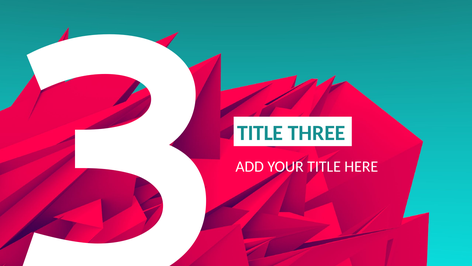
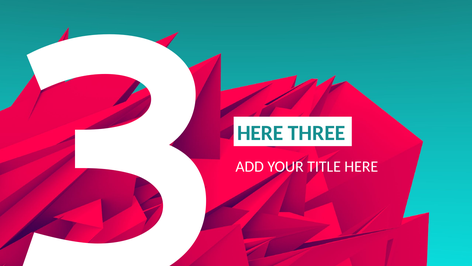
TITLE at (260, 133): TITLE -> HERE
